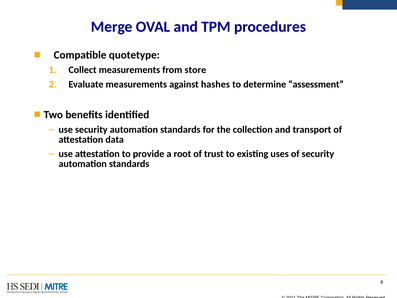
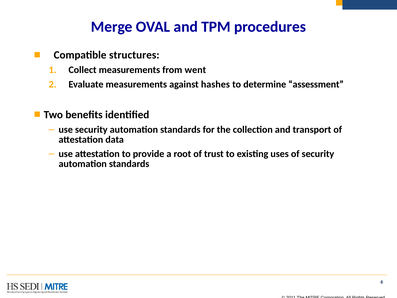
quotetype: quotetype -> structures
store: store -> went
